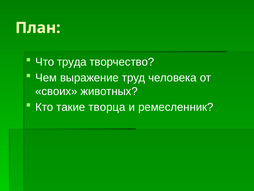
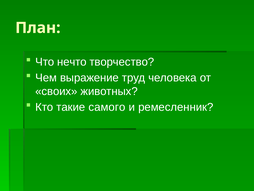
труда: труда -> нечто
творца: творца -> самого
